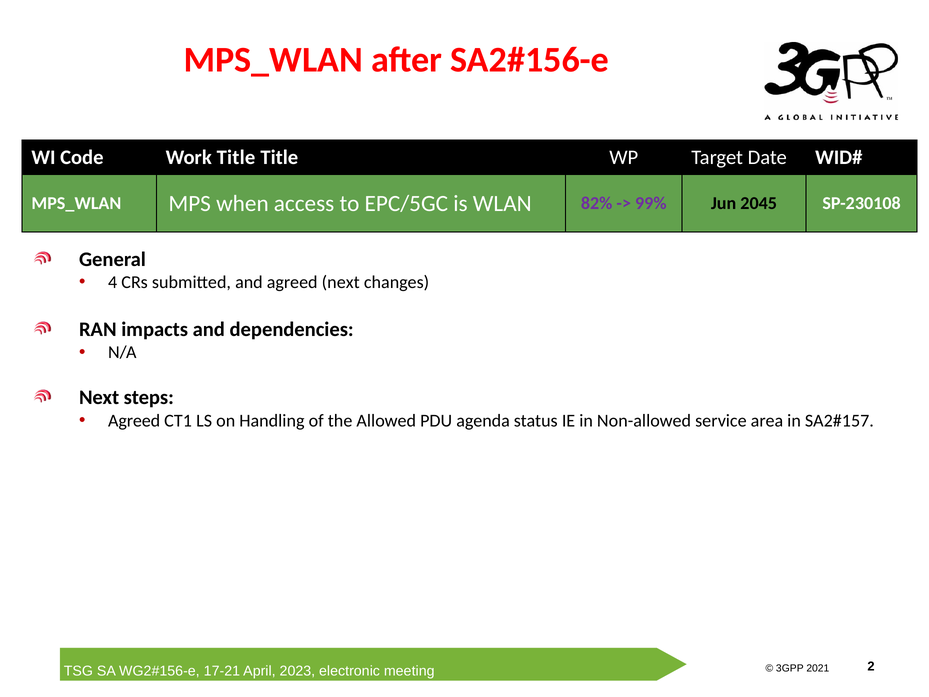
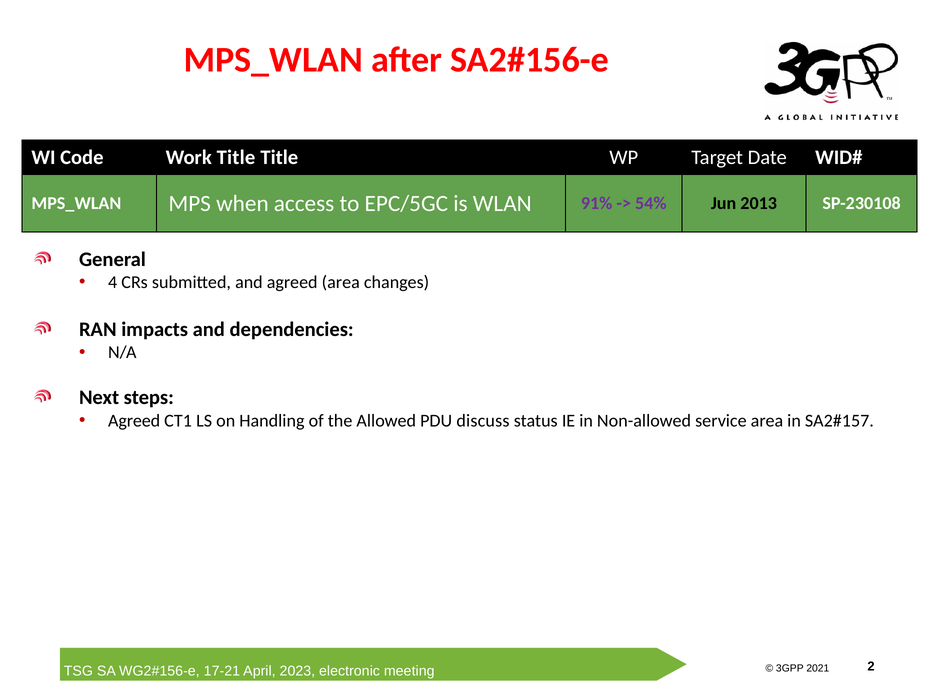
82%: 82% -> 91%
99%: 99% -> 54%
2045: 2045 -> 2013
agreed next: next -> area
agenda: agenda -> discuss
